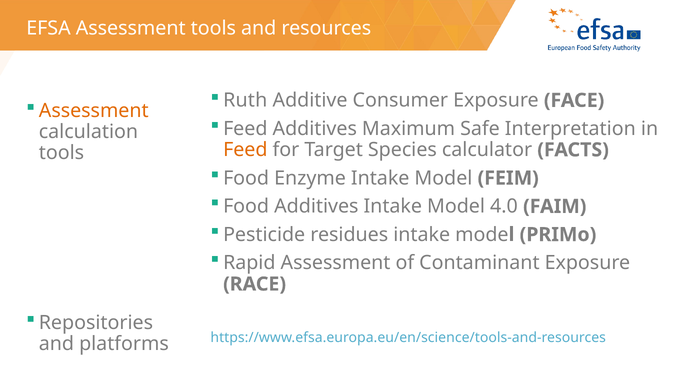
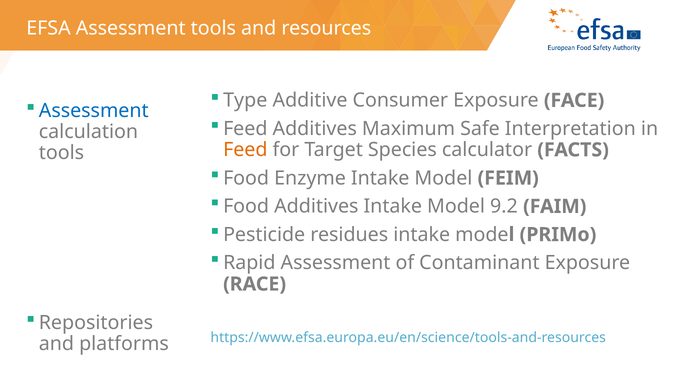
Ruth: Ruth -> Type
Assessment at (94, 111) colour: orange -> blue
4.0: 4.0 -> 9.2
